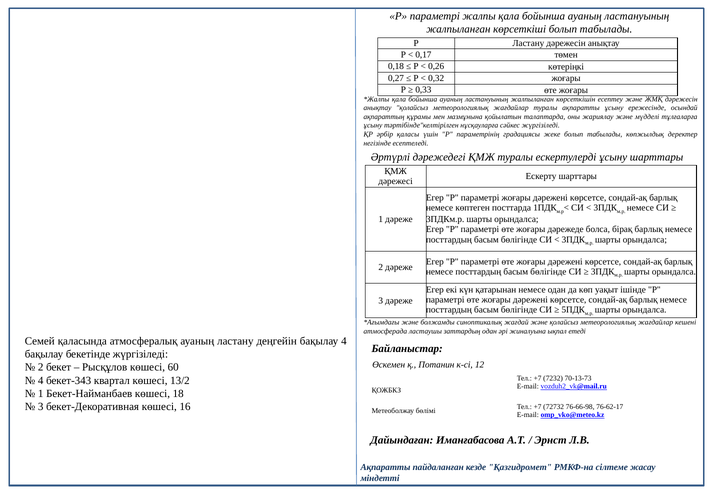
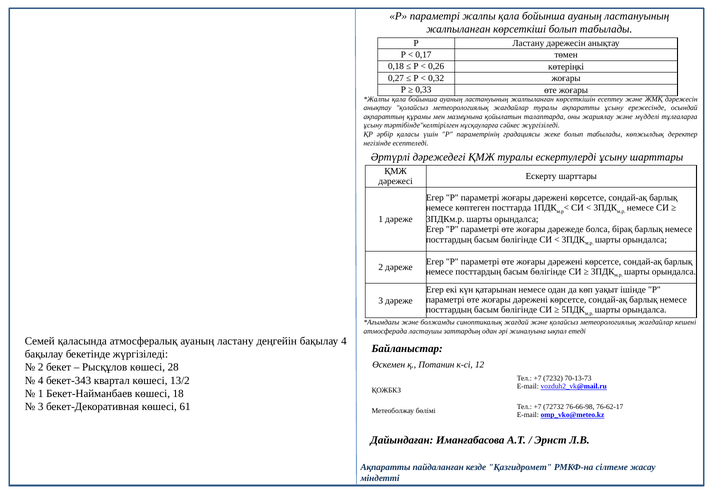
60: 60 -> 28
16: 16 -> 61
